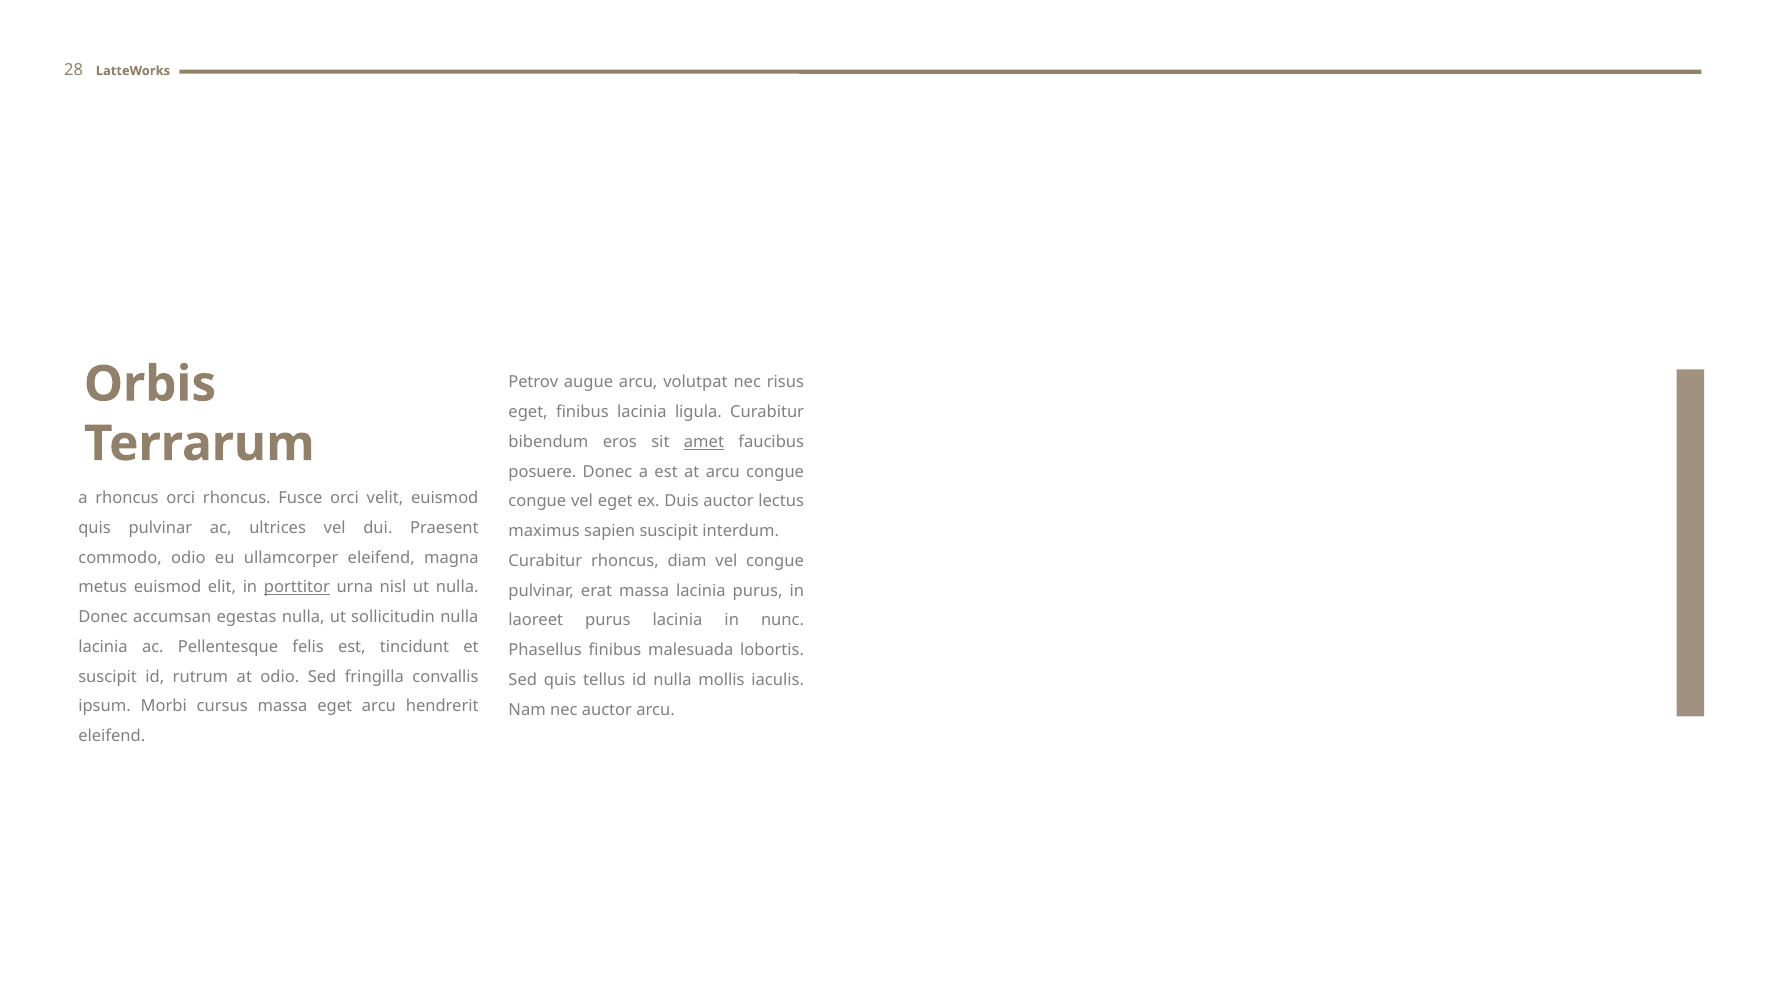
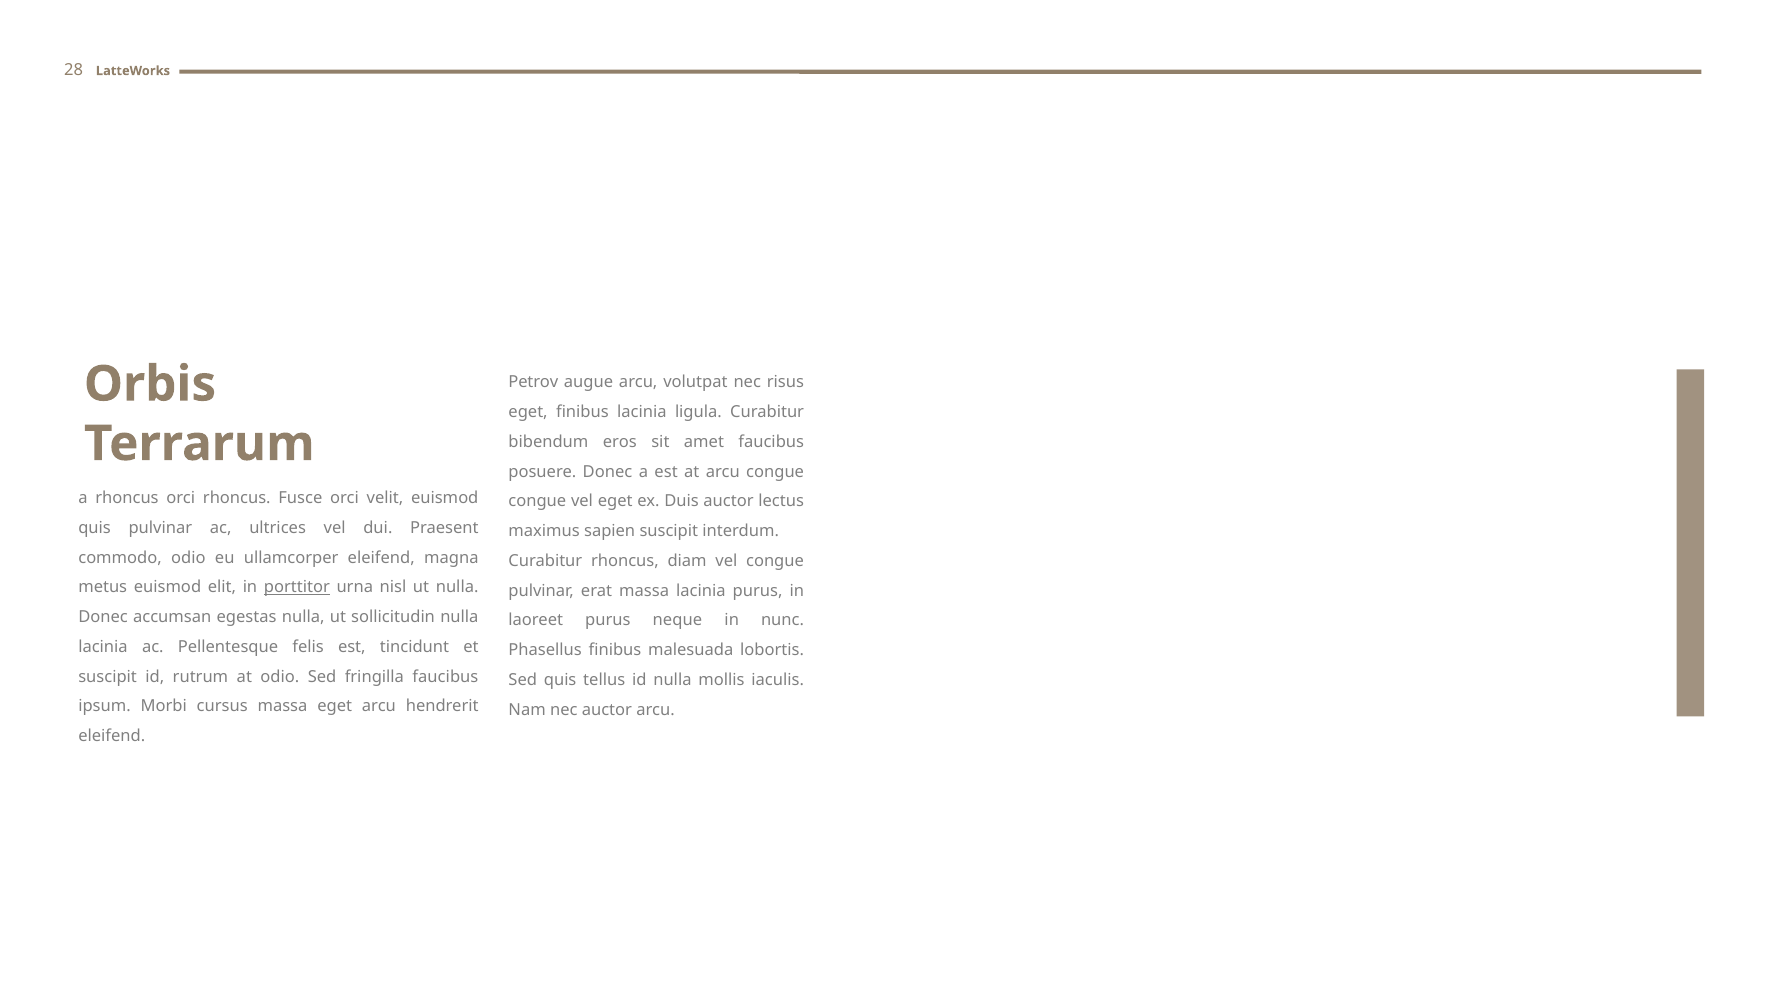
amet underline: present -> none
purus lacinia: lacinia -> neque
fringilla convallis: convallis -> faucibus
